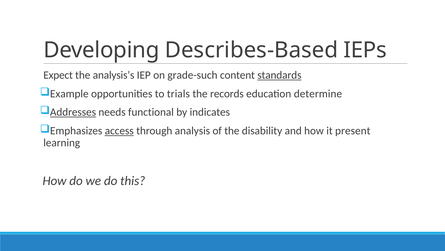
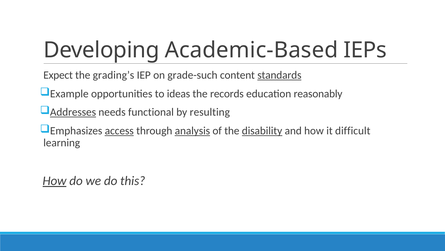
Describes-Based: Describes-Based -> Academic-Based
analysis’s: analysis’s -> grading’s
trials: trials -> ideas
determine: determine -> reasonably
indicates: indicates -> resulting
analysis underline: none -> present
disability underline: none -> present
present: present -> difficult
How at (55, 180) underline: none -> present
